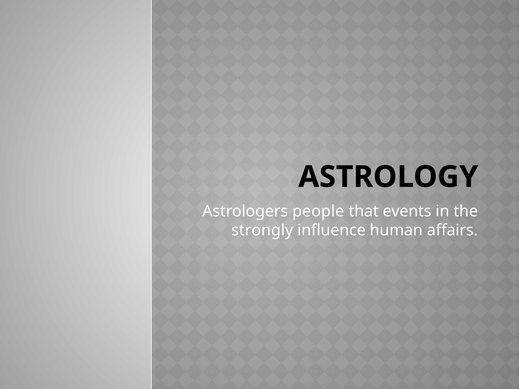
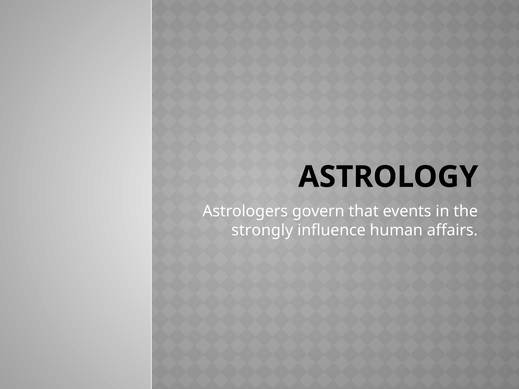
people: people -> govern
